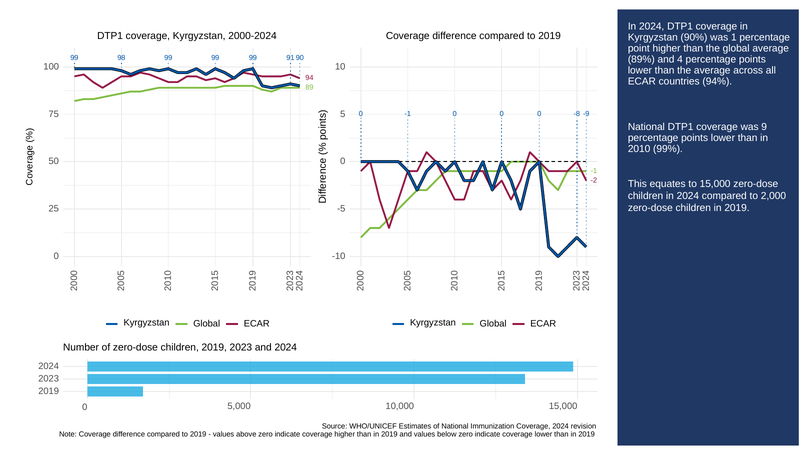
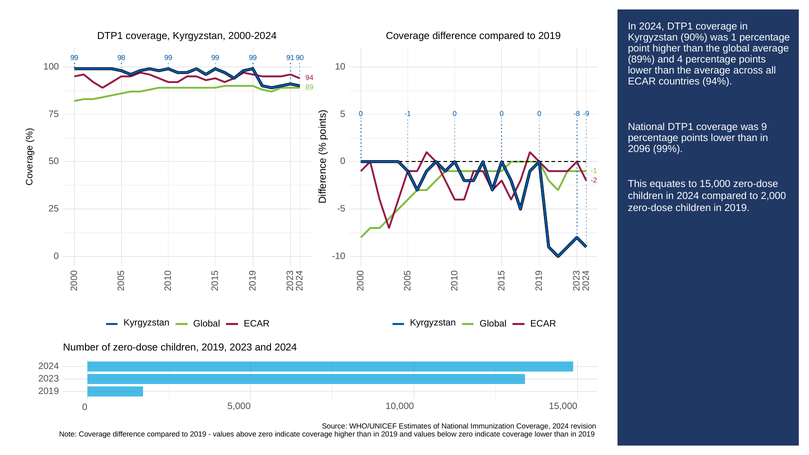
2010: 2010 -> 2096
